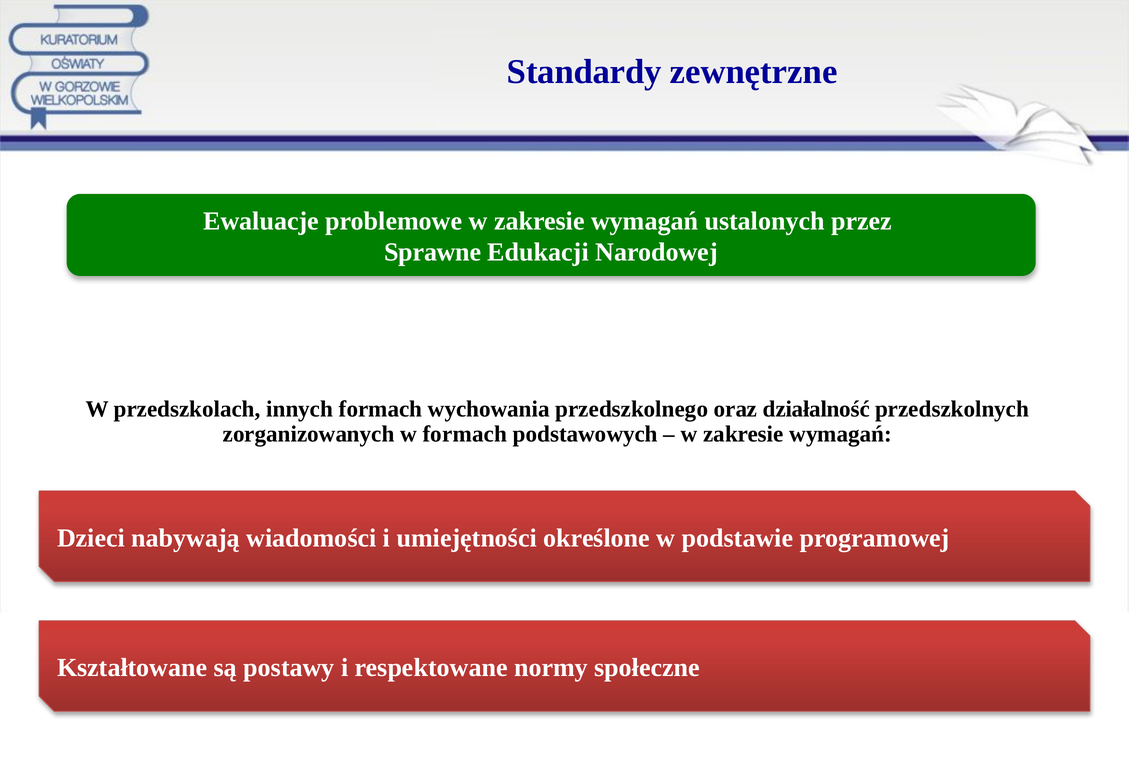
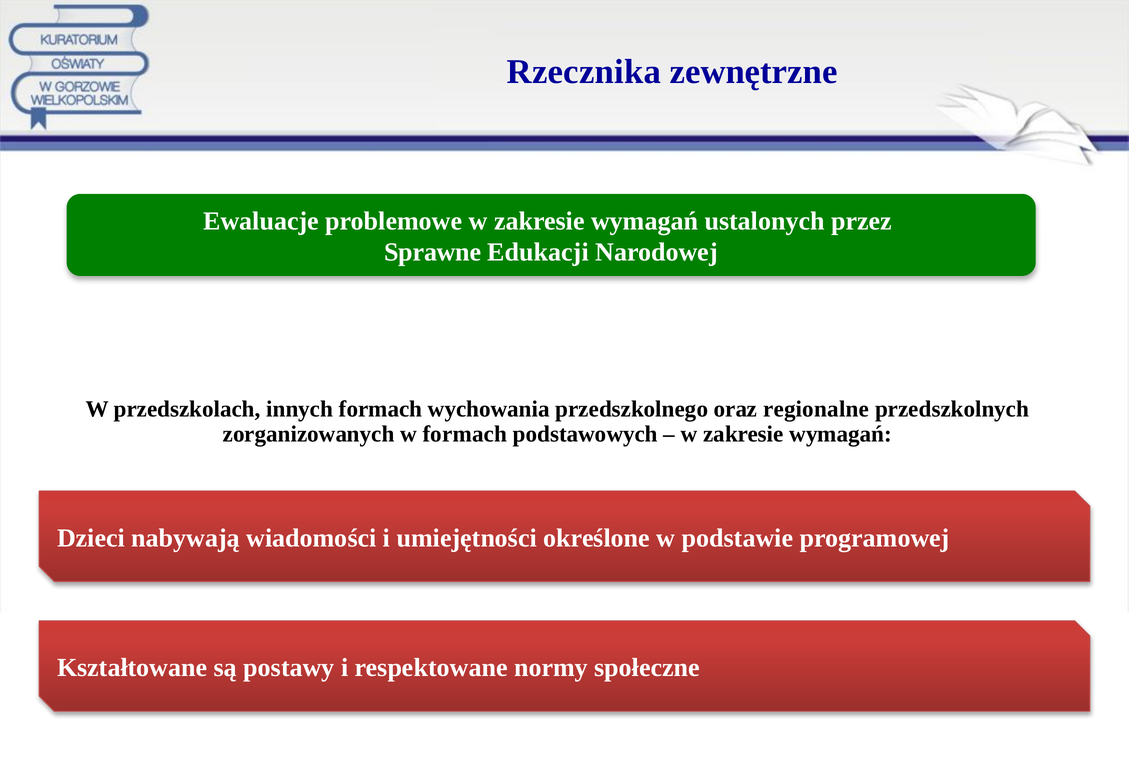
Standardy: Standardy -> Rzecznika
działalność: działalność -> regionalne
